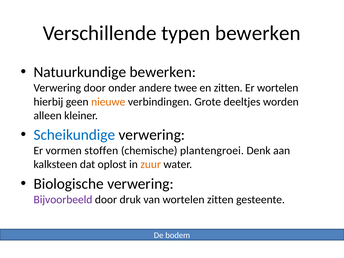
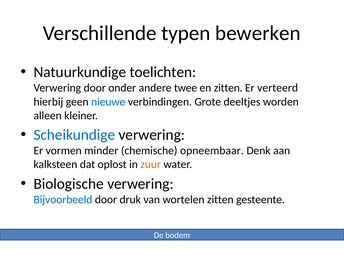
Natuurkundige bewerken: bewerken -> toelichten
Er wortelen: wortelen -> verteerd
nieuwe colour: orange -> blue
stoffen: stoffen -> minder
plantengroei: plantengroei -> opneembaar
Bijvoorbeeld colour: purple -> blue
